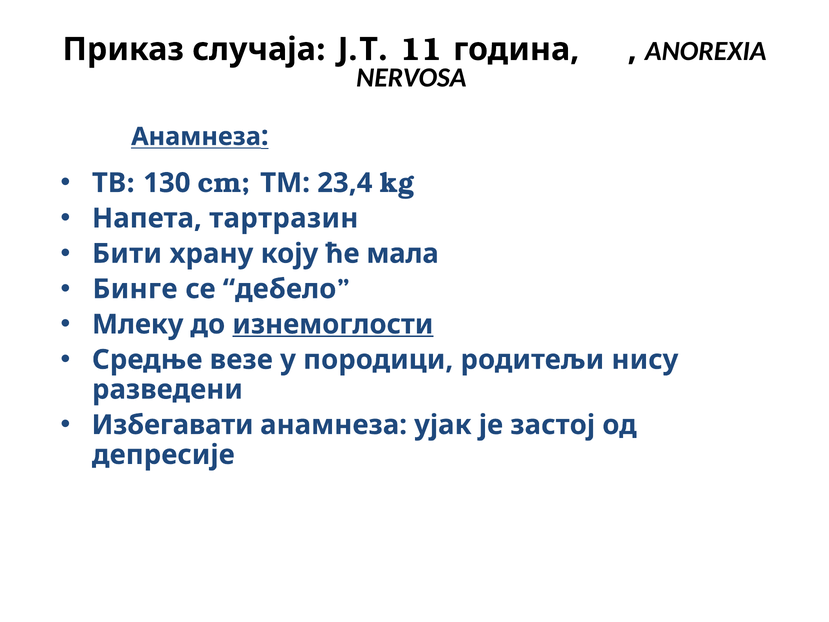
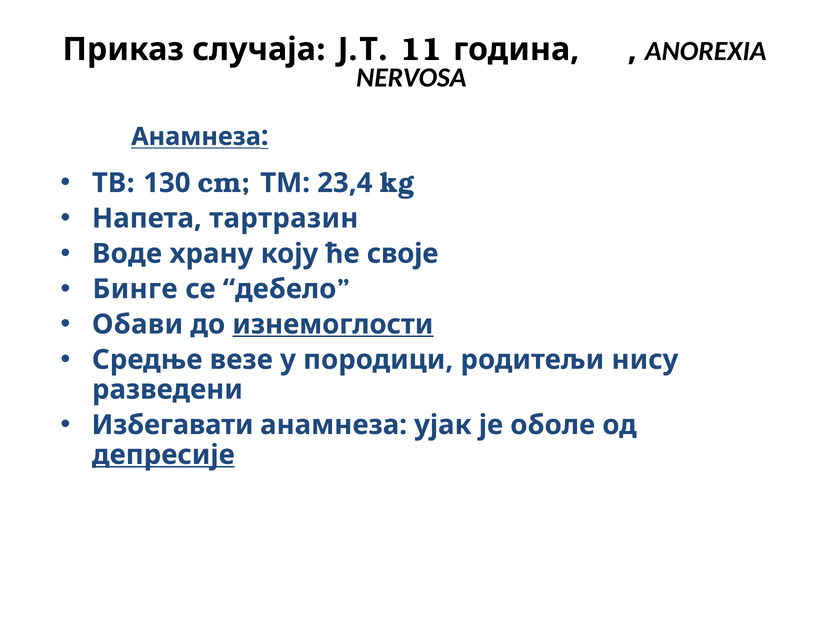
Бити: Бити -> Воде
мала: мала -> своје
Млеку: Млеку -> Обави
застој: застој -> оболе
депресије underline: none -> present
